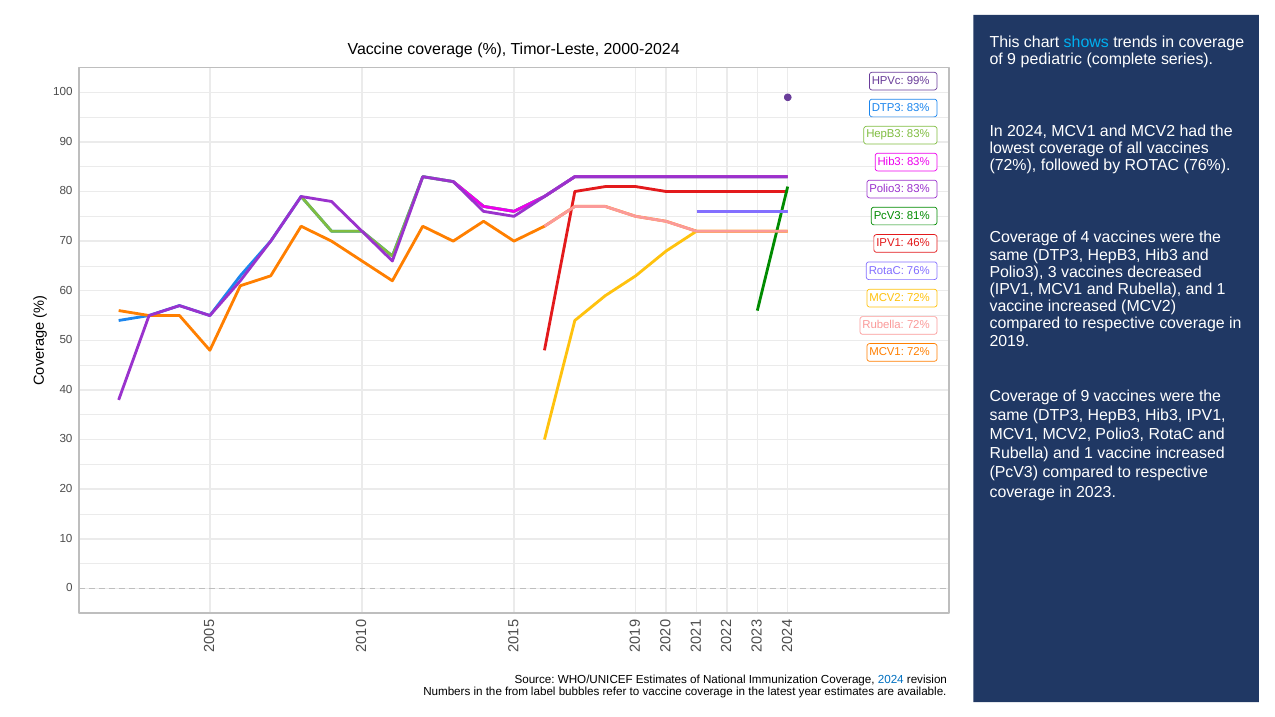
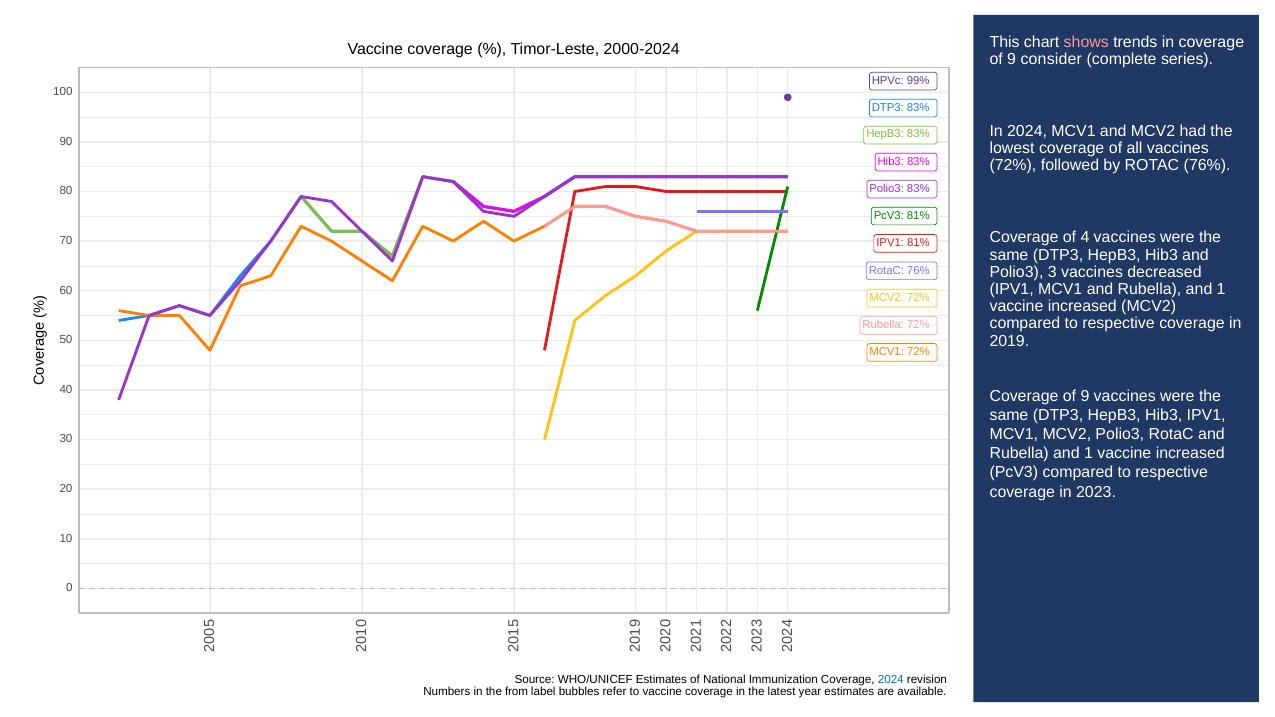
shows colour: light blue -> pink
pediatric: pediatric -> consider
IPV1 46%: 46% -> 81%
